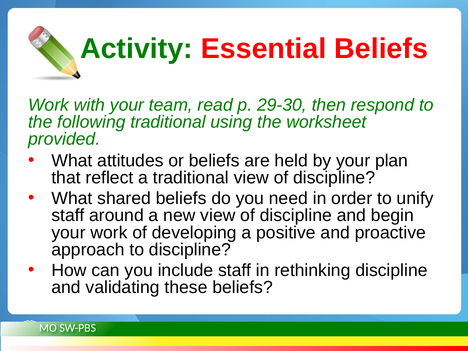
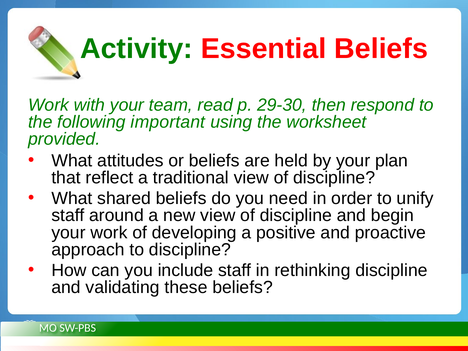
following traditional: traditional -> important
